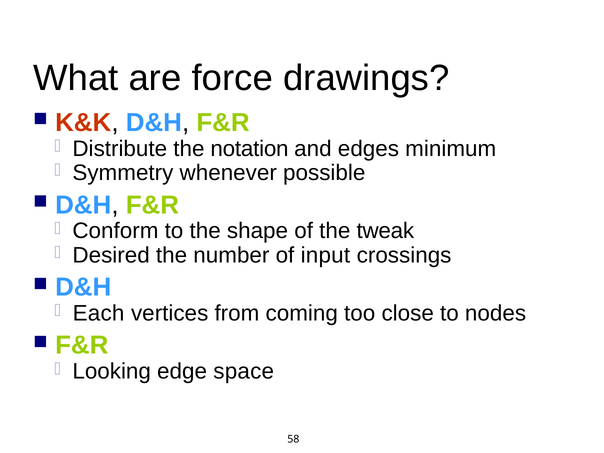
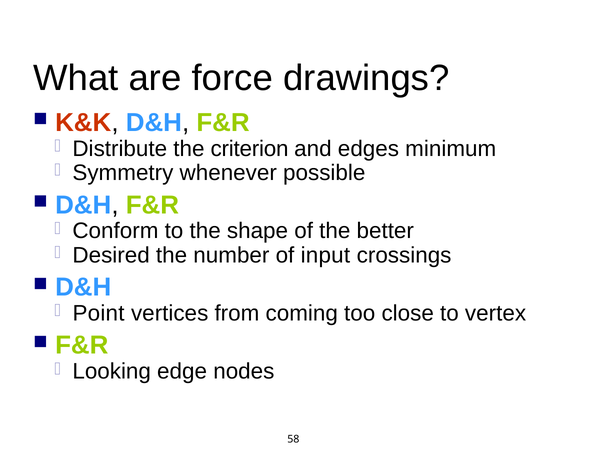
notation: notation -> criterion
tweak: tweak -> better
Each: Each -> Point
nodes: nodes -> vertex
space: space -> nodes
